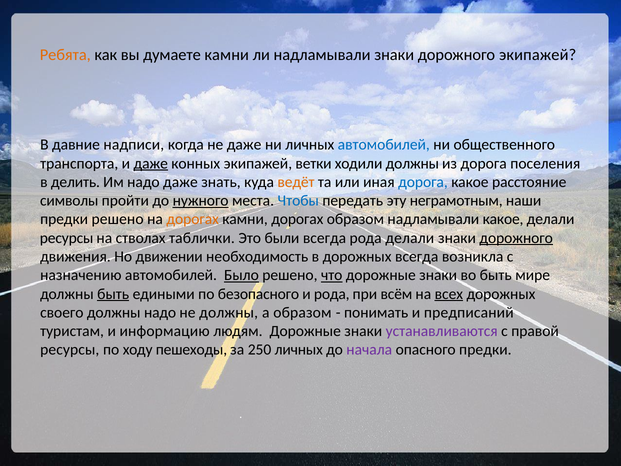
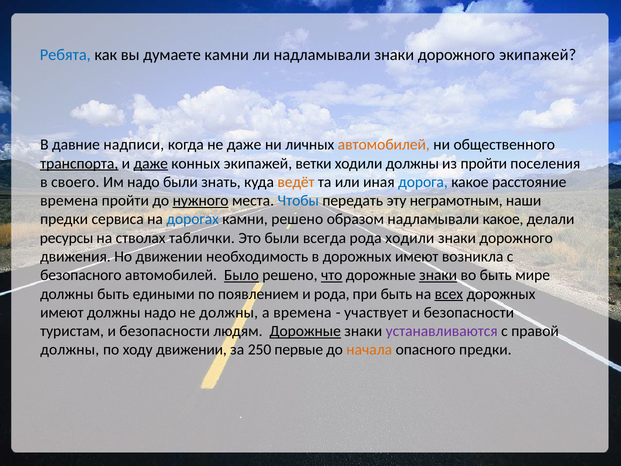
Ребята colour: orange -> blue
автомобилей at (384, 145) colour: blue -> orange
транспорта underline: none -> present
из дорога: дорога -> пройти
делить: делить -> своего
надо даже: даже -> были
символы at (69, 201): символы -> времена
предки решено: решено -> сервиса
дорогах at (193, 219) colour: orange -> blue
камни дорогах: дорогах -> решено
рода делали: делали -> ходили
дорожного at (516, 238) underline: present -> none
в дорожных всегда: всегда -> имеют
назначению: назначению -> безопасного
знаки at (438, 275) underline: none -> present
быть at (113, 294) underline: present -> none
безопасного: безопасного -> появлением
при всём: всём -> быть
своего at (62, 312): своего -> имеют
а образом: образом -> времена
понимать: понимать -> участвует
предписаний at (469, 312): предписаний -> безопасности
туристам и информацию: информацию -> безопасности
Дорожные at (305, 331) underline: none -> present
ресурсы at (70, 350): ресурсы -> должны
ходу пешеходы: пешеходы -> движении
250 личных: личных -> первые
начала colour: purple -> orange
